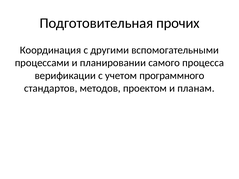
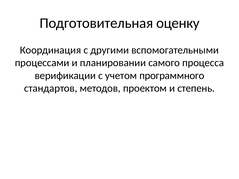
прочих: прочих -> оценку
планам: планам -> степень
